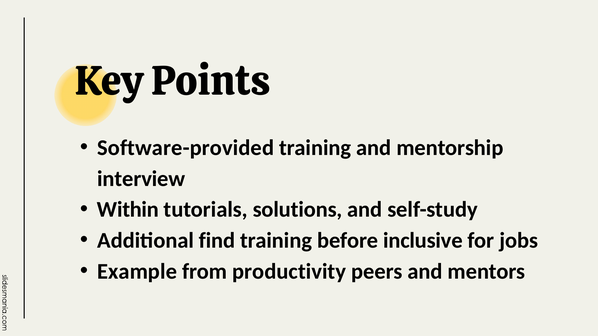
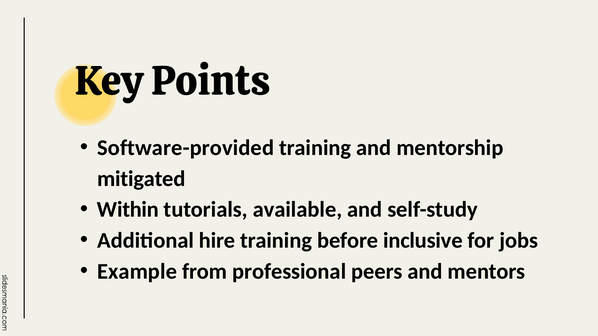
interview: interview -> mitigated
solutions: solutions -> available
find: find -> hire
productivity: productivity -> professional
